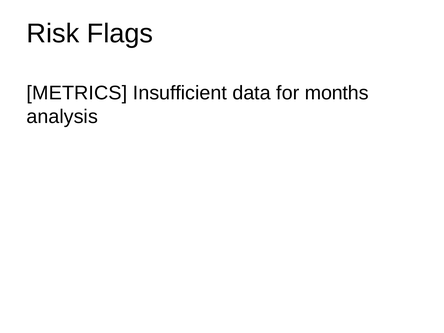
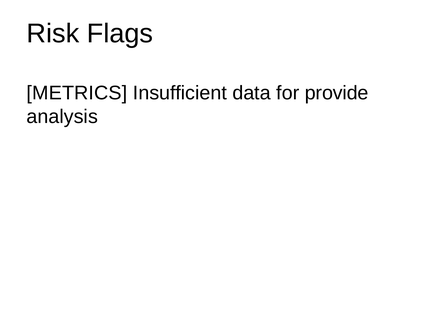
months: months -> provide
